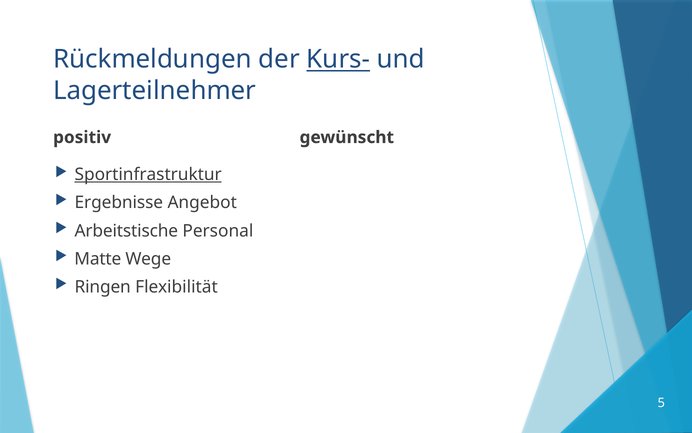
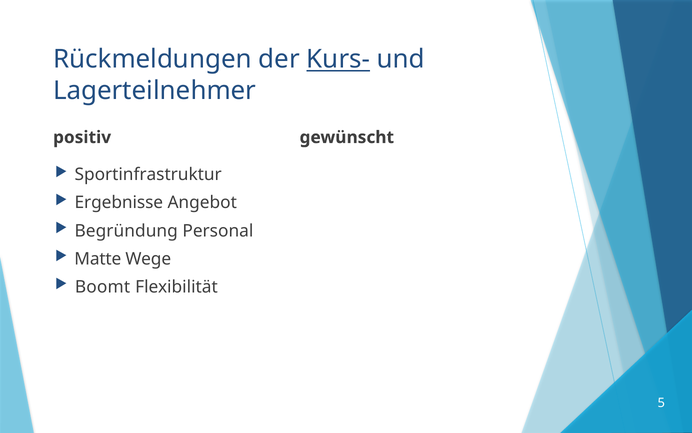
Sportinfrastruktur underline: present -> none
Arbeitstische: Arbeitstische -> Begründung
Ringen: Ringen -> Boomt
